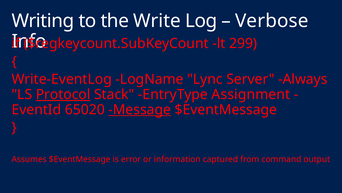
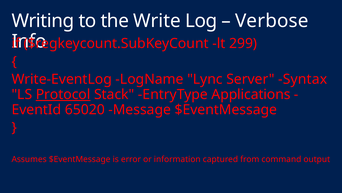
Always: Always -> Syntax
Assignment: Assignment -> Applications
Message underline: present -> none
